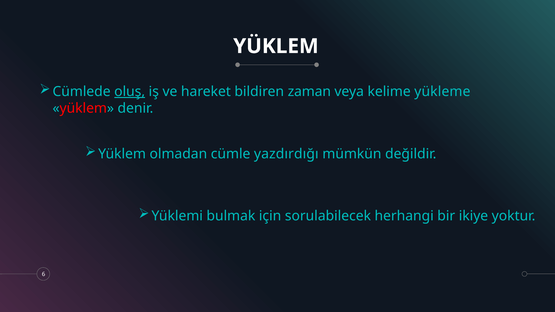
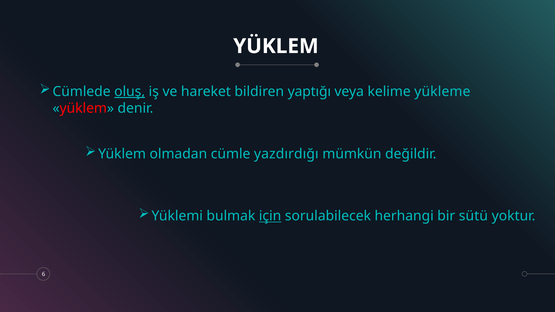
zaman: zaman -> yaptığı
için underline: none -> present
ikiye: ikiye -> sütü
